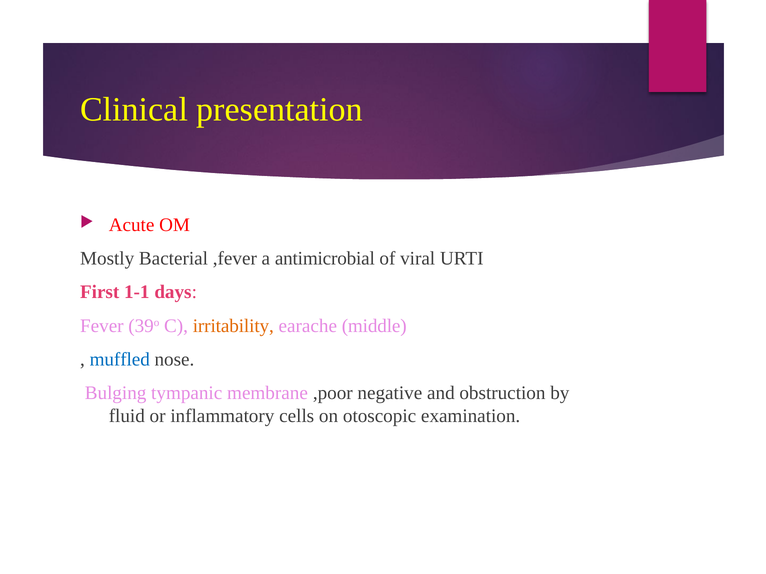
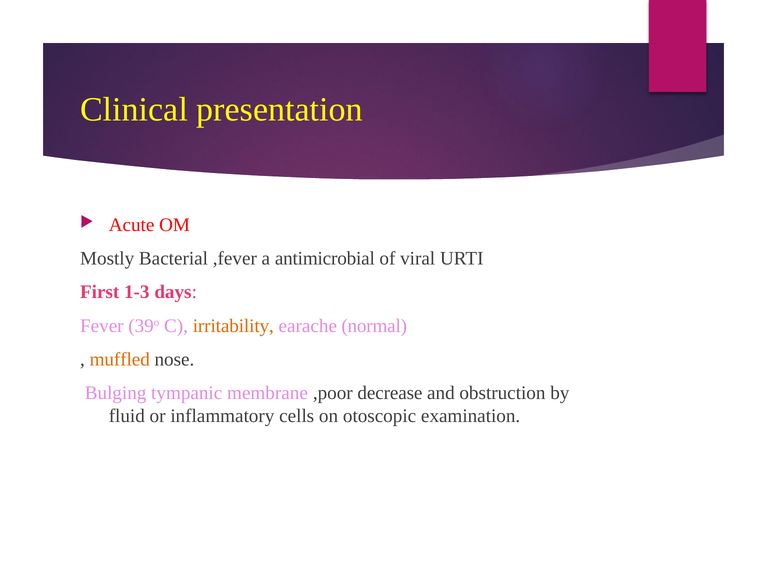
1-1: 1-1 -> 1-3
middle: middle -> normal
muffled colour: blue -> orange
negative: negative -> decrease
